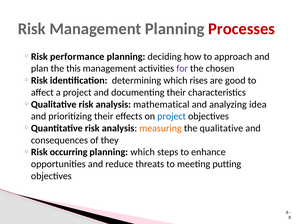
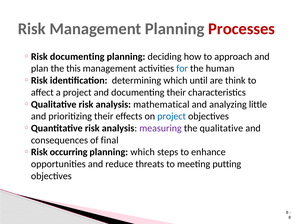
performance at (77, 56): performance -> documenting
for colour: purple -> blue
chosen: chosen -> human
rises: rises -> until
good: good -> think
idea: idea -> little
measuring colour: orange -> purple
they: they -> final
